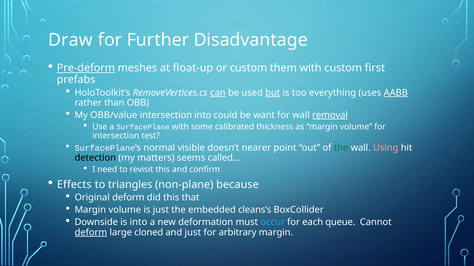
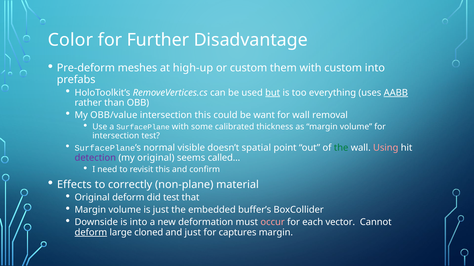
Draw: Draw -> Color
Pre-deform underline: present -> none
float-up: float-up -> high-up
custom first: first -> into
can underline: present -> none
intersection into: into -> this
removal underline: present -> none
nearer: nearer -> spatial
detection colour: black -> purple
my matters: matters -> original
triangles: triangles -> correctly
because: because -> material
did this: this -> test
cleans’s: cleans’s -> buffer’s
occur colour: light blue -> pink
queue: queue -> vector
arbitrary: arbitrary -> captures
